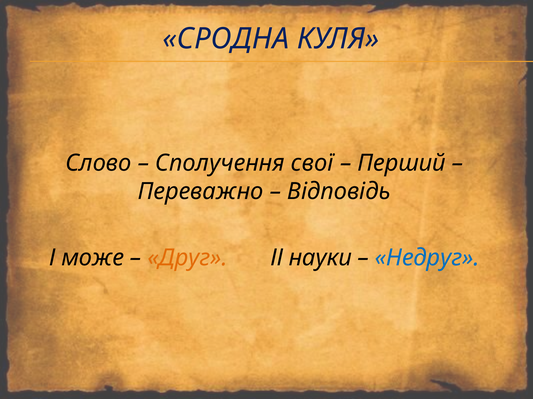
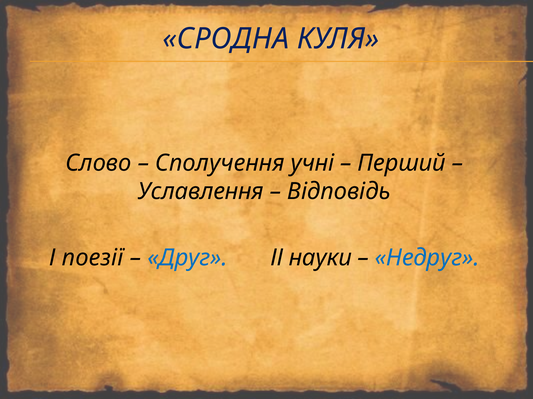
свої: свої -> учні
Переважно: Переважно -> Уславлення
може: може -> поезії
Друг colour: orange -> blue
